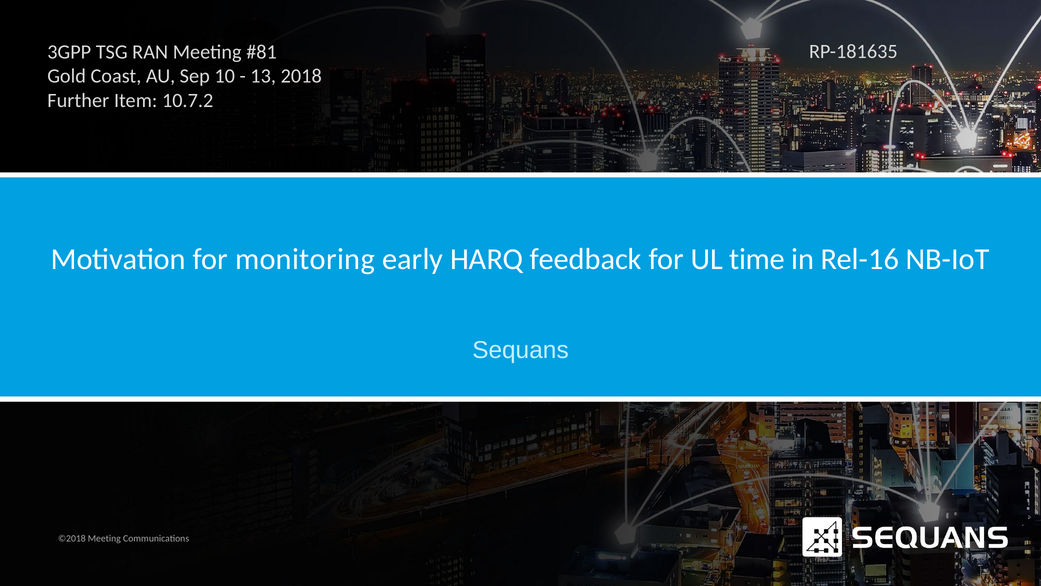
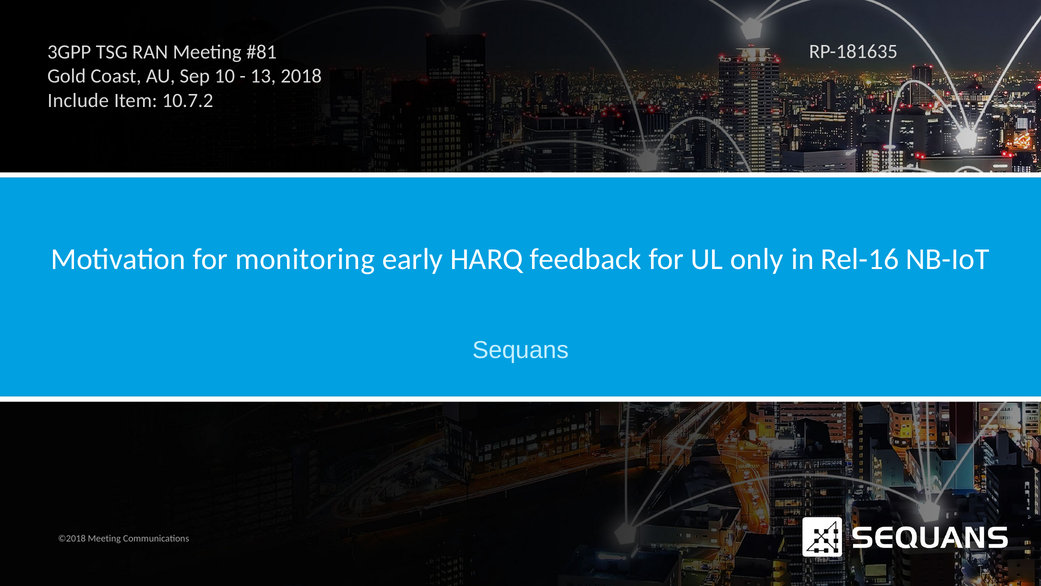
Further: Further -> Include
time: time -> only
